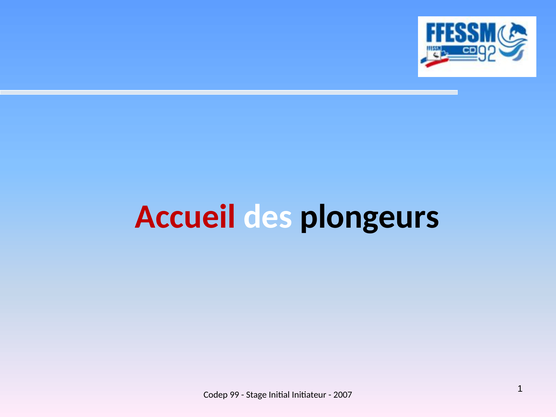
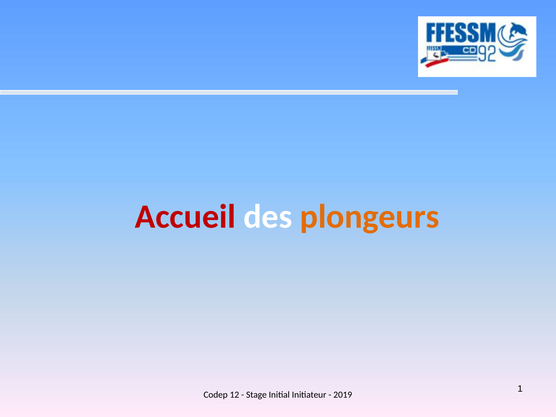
plongeurs colour: black -> orange
99: 99 -> 12
2007: 2007 -> 2019
